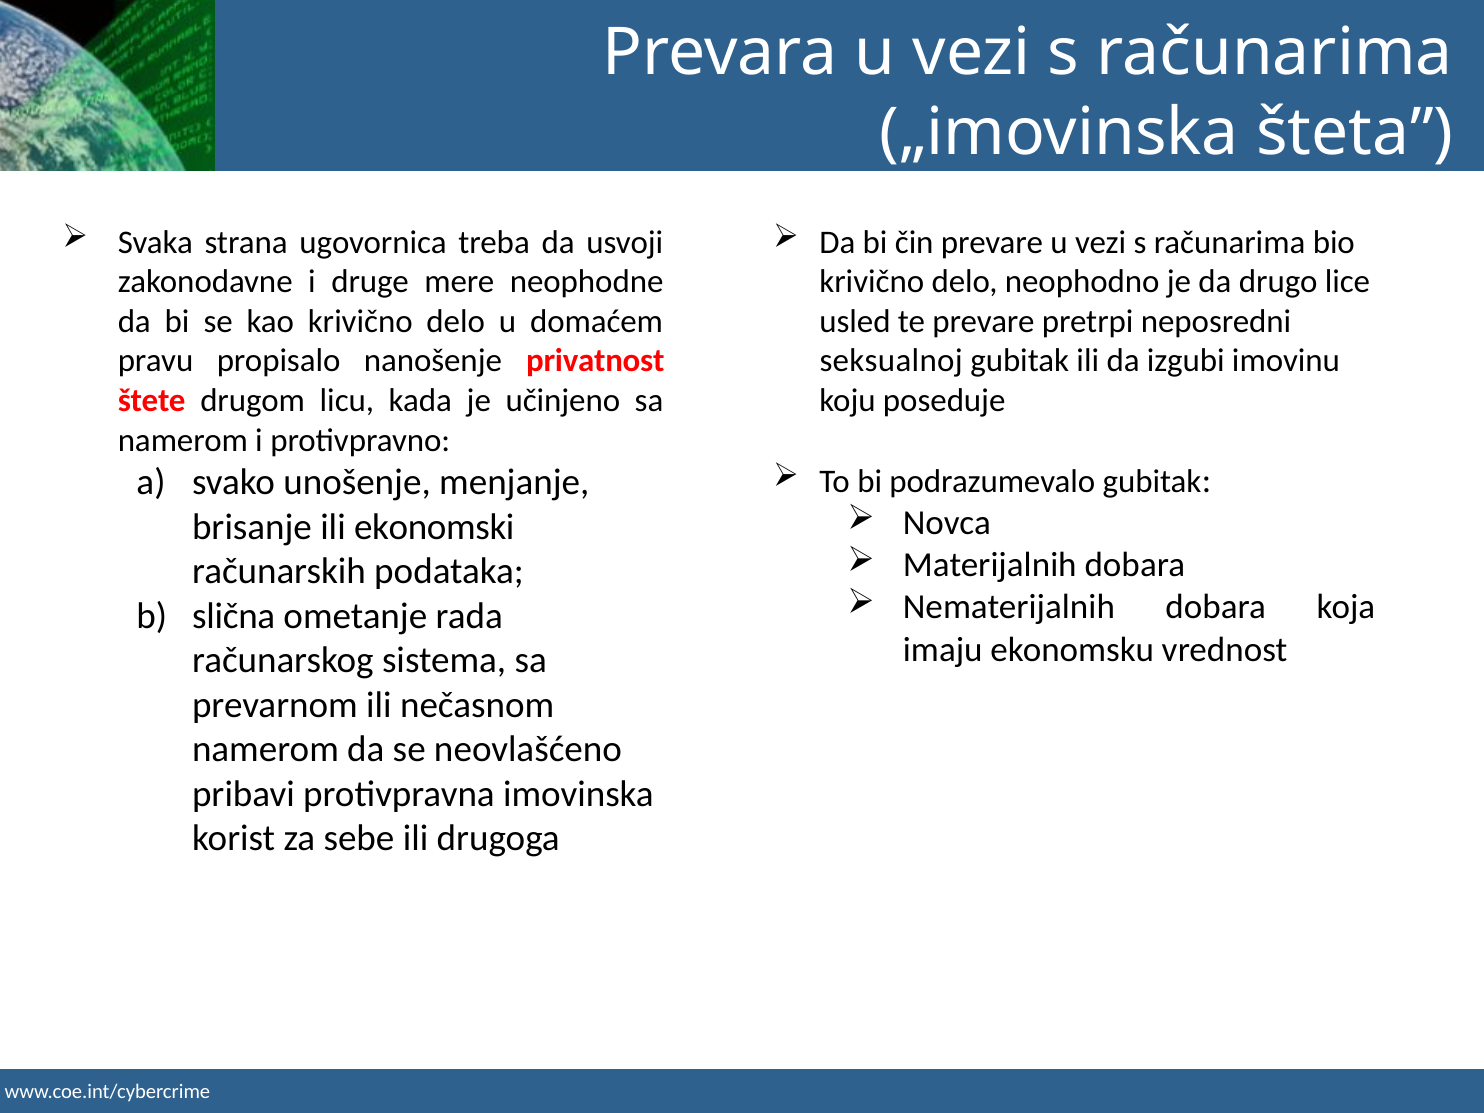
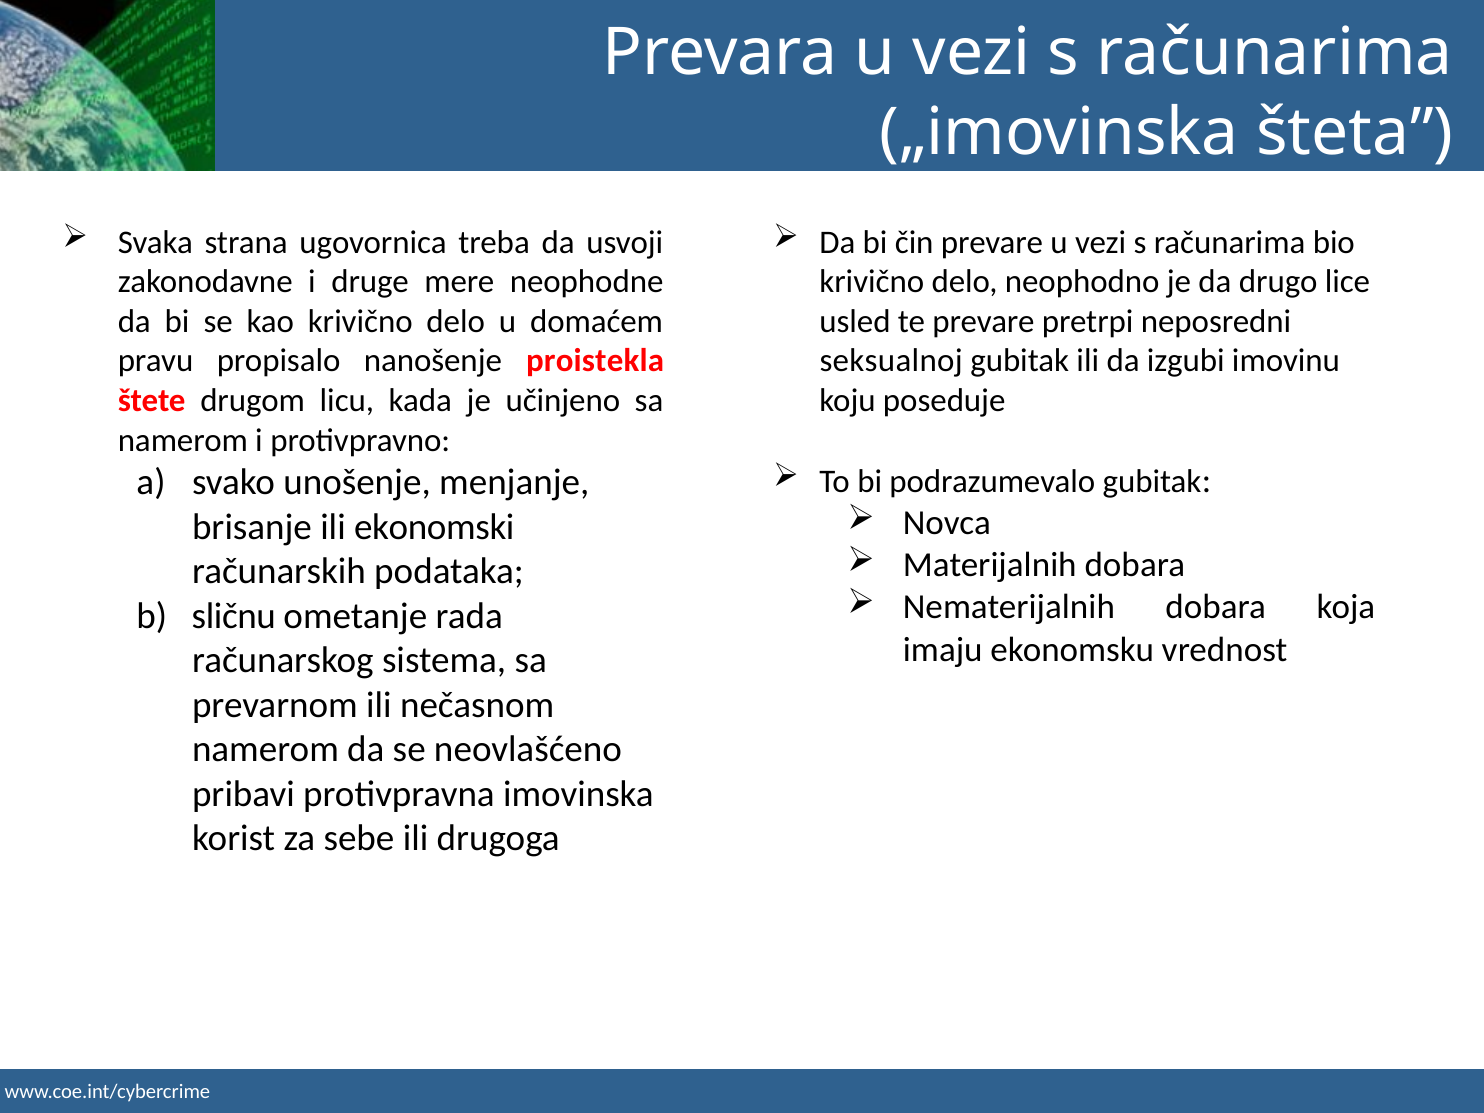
privatnost: privatnost -> proistekla
slična: slična -> sličnu
